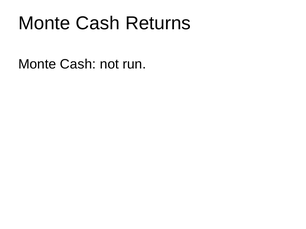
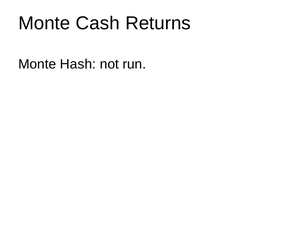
Cash at (78, 64): Cash -> Hash
